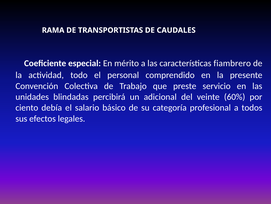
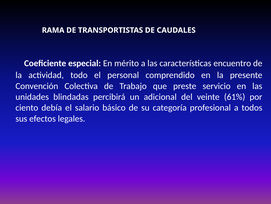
fiambrero: fiambrero -> encuentro
60%: 60% -> 61%
